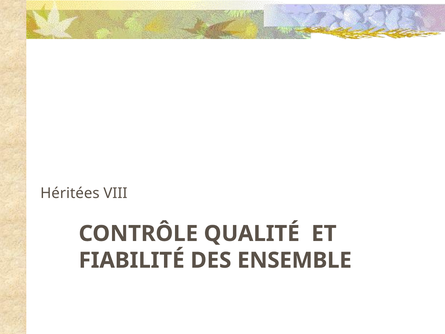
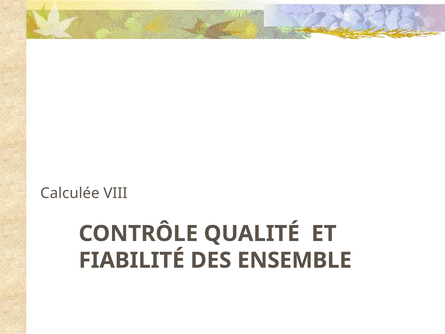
Héritées: Héritées -> Calculée
